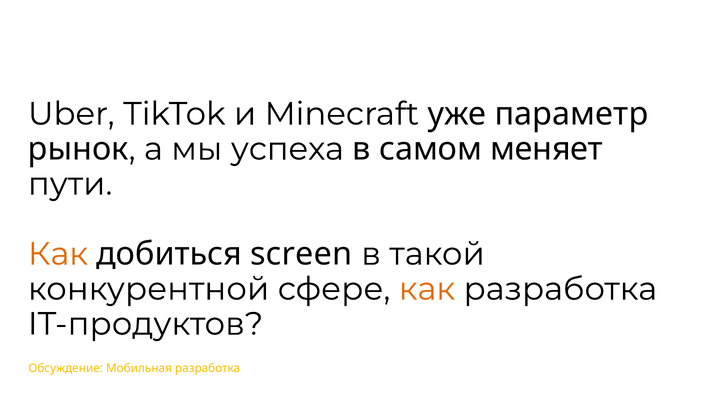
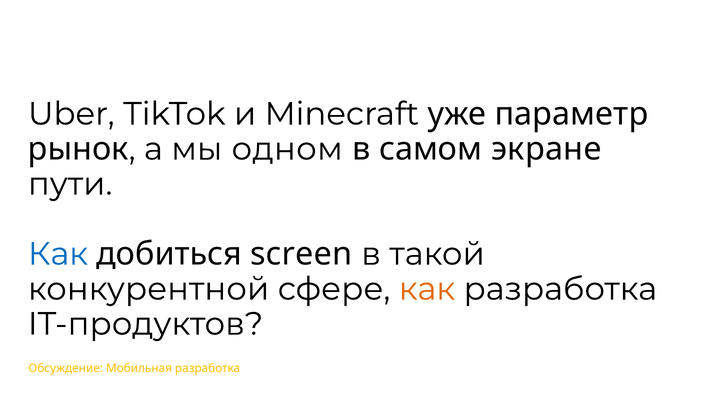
успеха: успеха -> одном
меняет: меняет -> экране
Как at (58, 254) colour: orange -> blue
